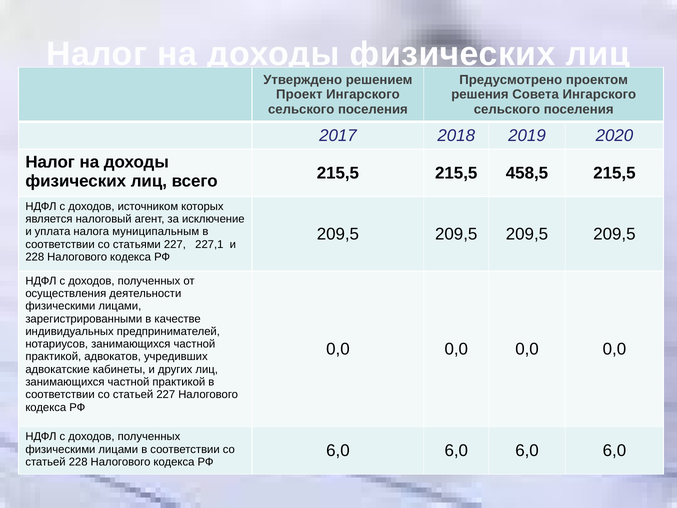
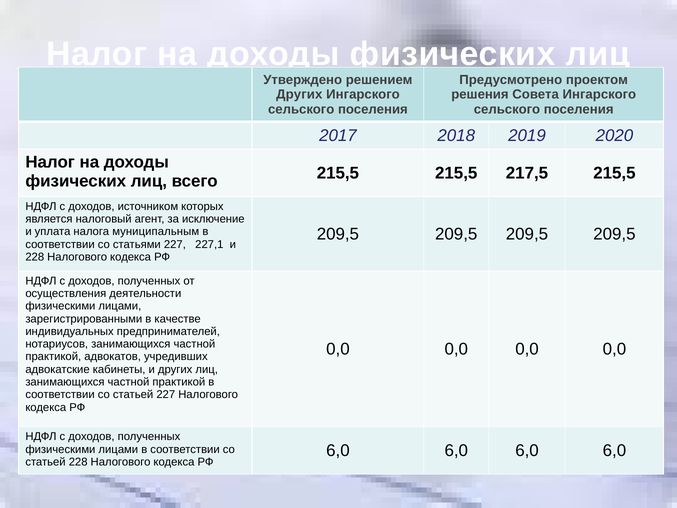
Проект at (299, 95): Проект -> Других
458,5: 458,5 -> 217,5
